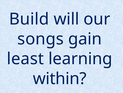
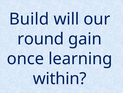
songs: songs -> round
least: least -> once
